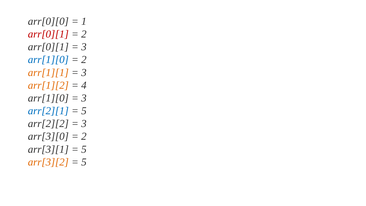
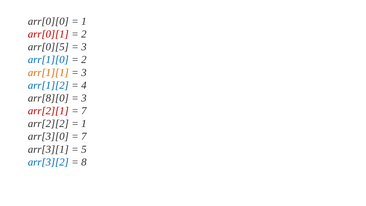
arr[0][1 at (48, 47): arr[0][1 -> arr[0][5
arr[1][2 colour: orange -> blue
arr[1][0 at (48, 98): arr[1][0 -> arr[8][0
arr[2][1 colour: blue -> red
5 at (84, 111): 5 -> 7
3 at (84, 124): 3 -> 1
2 at (84, 136): 2 -> 7
arr[3][2 colour: orange -> blue
5 at (84, 162): 5 -> 8
